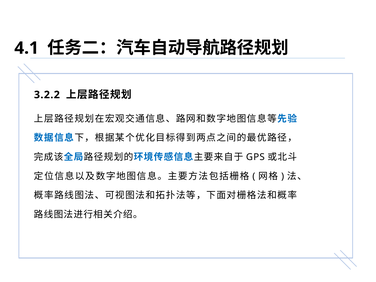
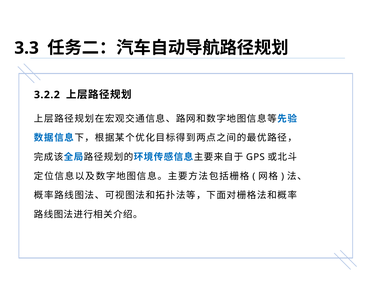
4.1: 4.1 -> 3.3
